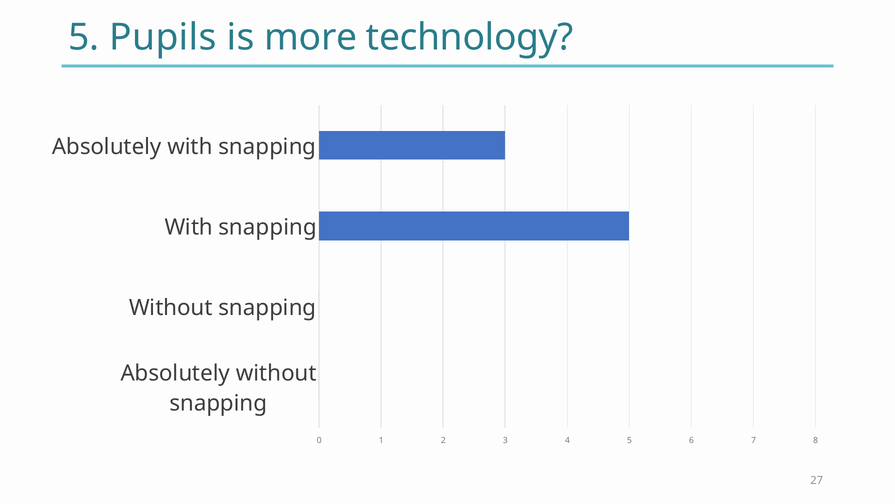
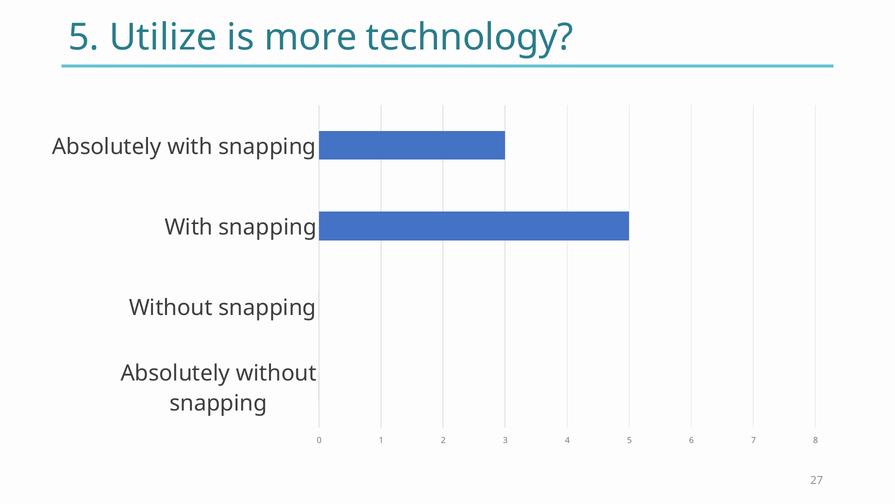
Pupils: Pupils -> Utilize
